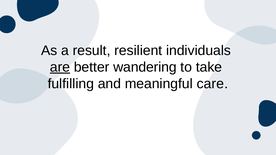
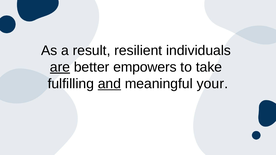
wandering: wandering -> empowers
and underline: none -> present
care: care -> your
